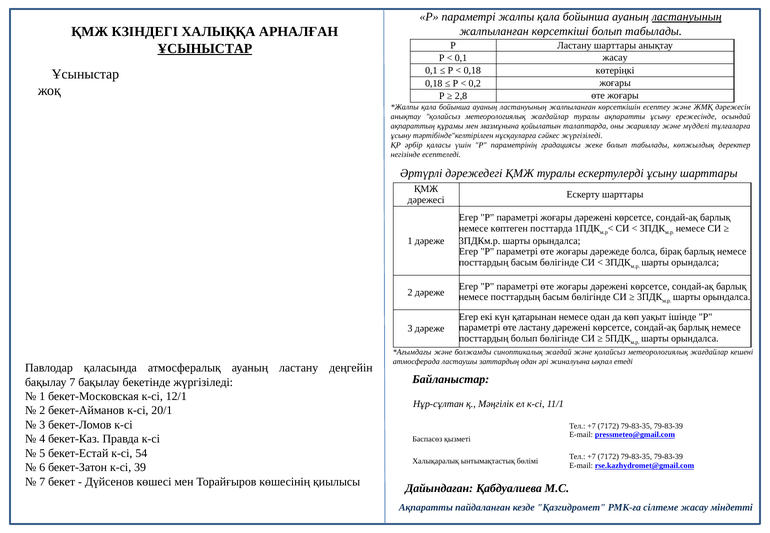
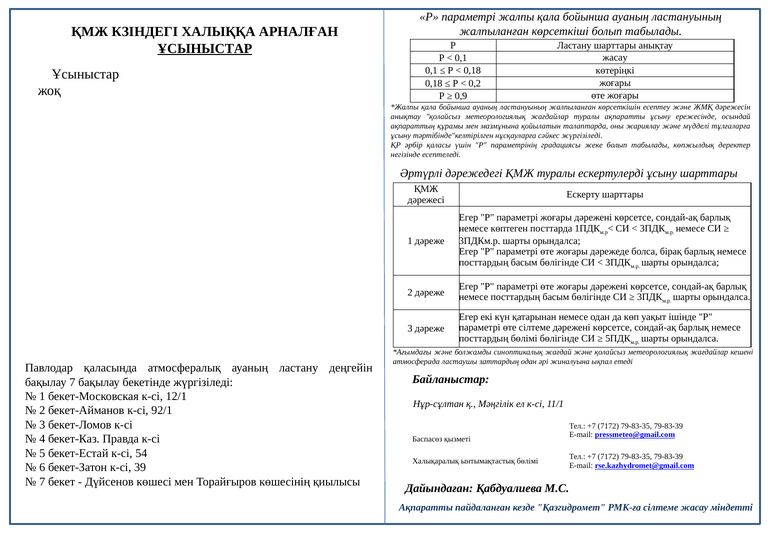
ластануының at (687, 17) underline: present -> none
2,8: 2,8 -> 0,9
өте ластану: ластану -> сілтеме
посттардың болып: болып -> бөлімі
20/1: 20/1 -> 92/1
